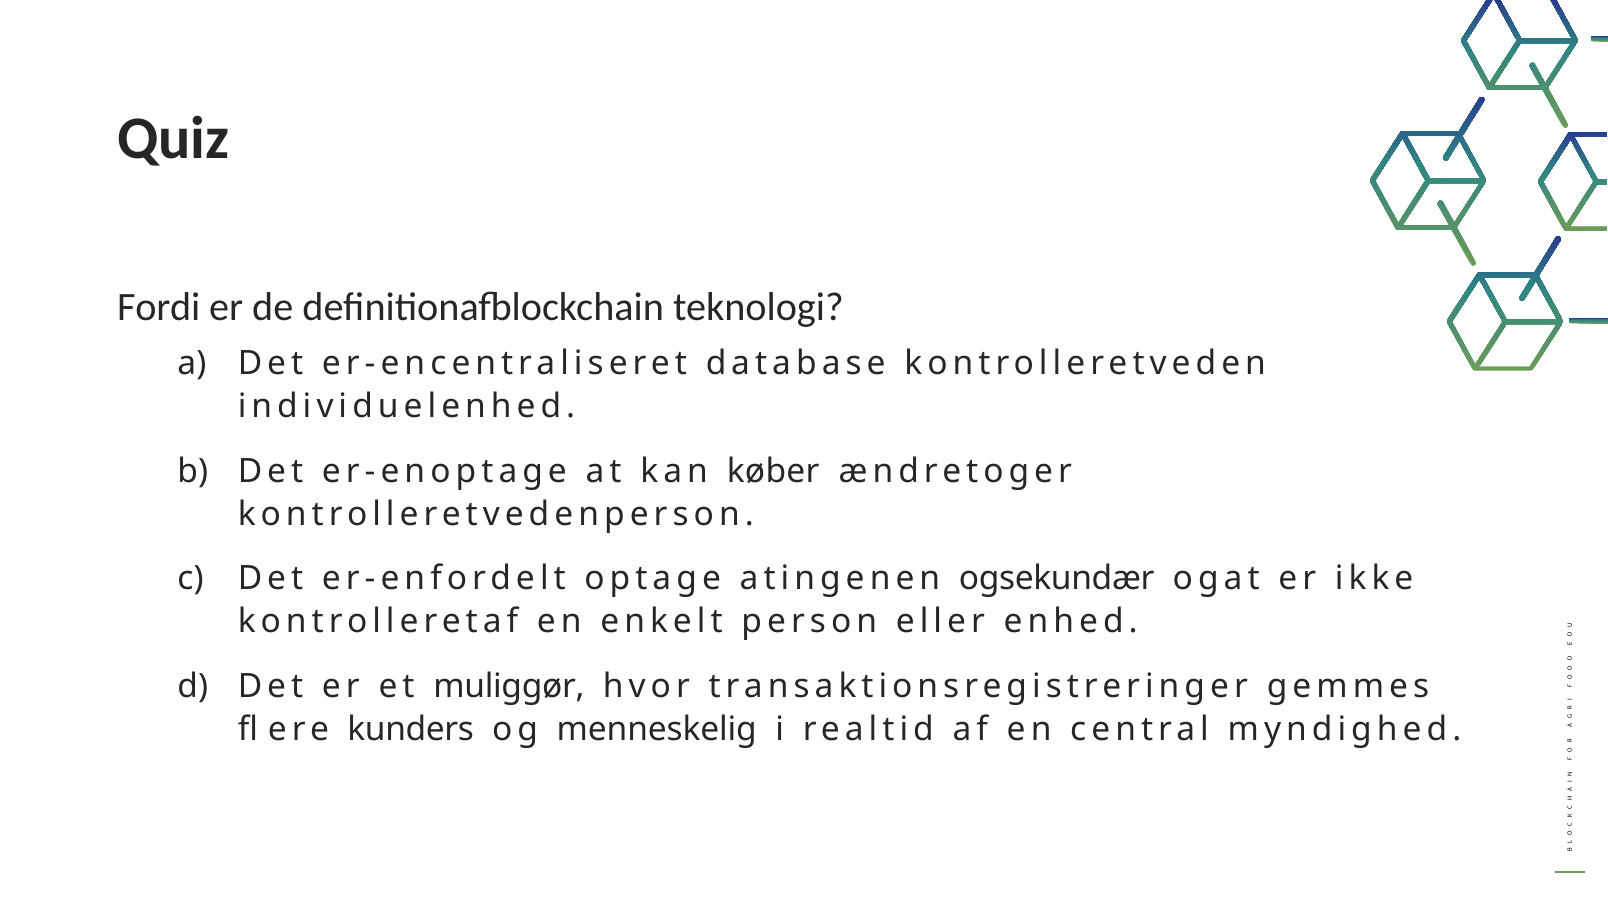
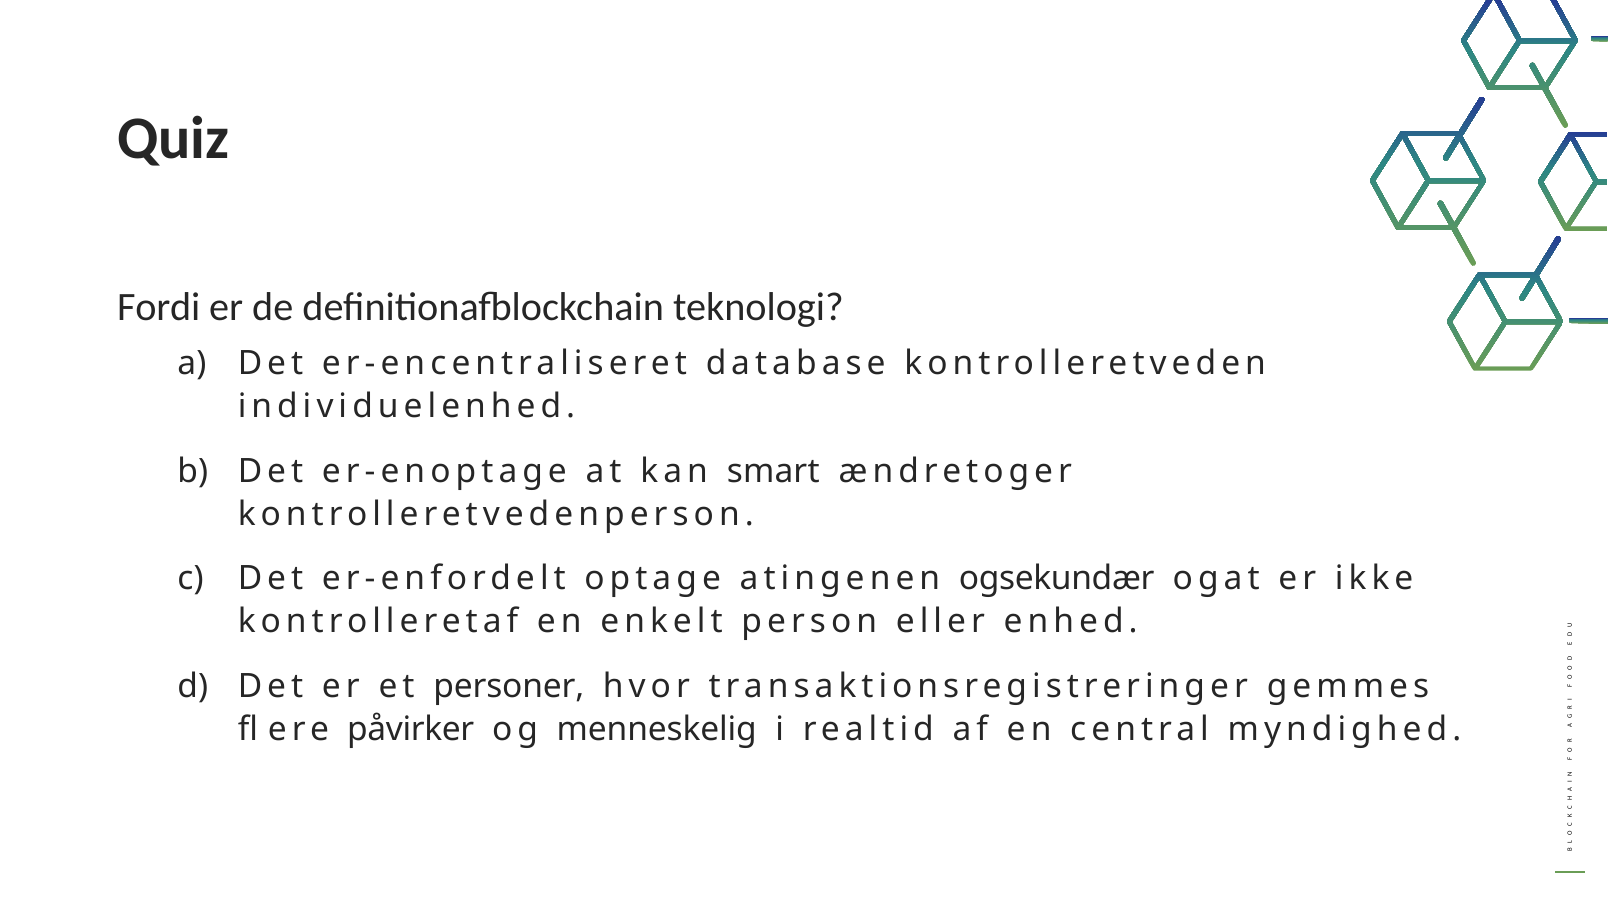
køber: køber -> smart
muliggør: muliggør -> personer
kunders: kunders -> påvirker
